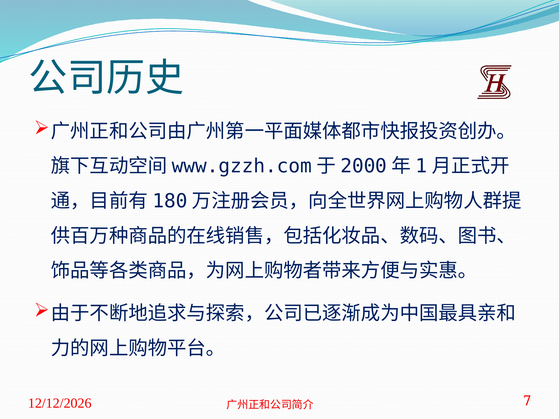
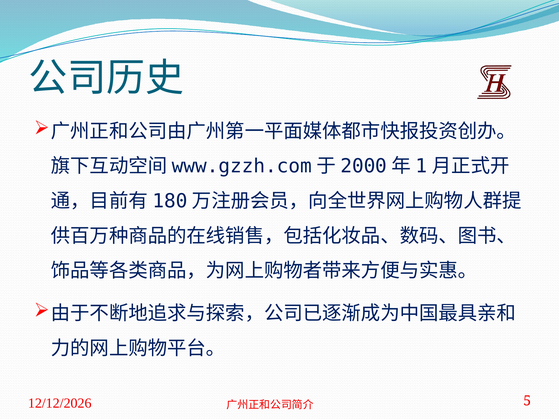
7: 7 -> 5
